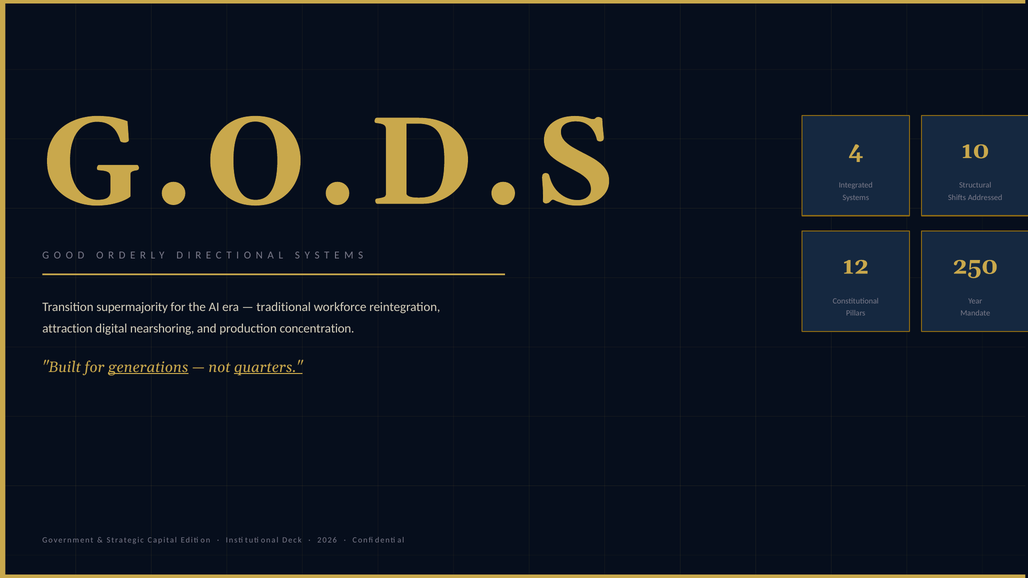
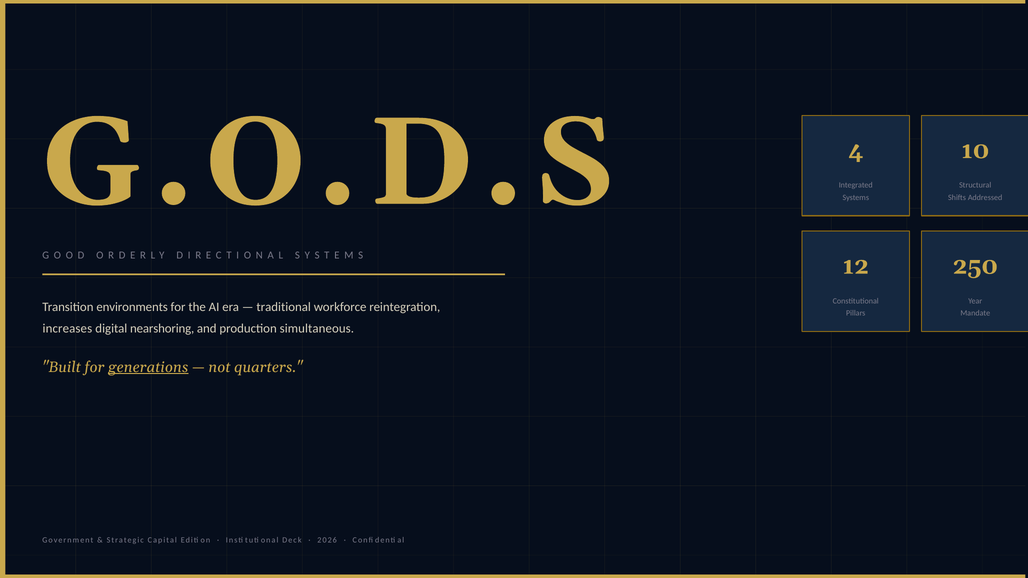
supermajority: supermajority -> environments
attraction: attraction -> increases
concentration: concentration -> simultaneous
quarters underline: present -> none
